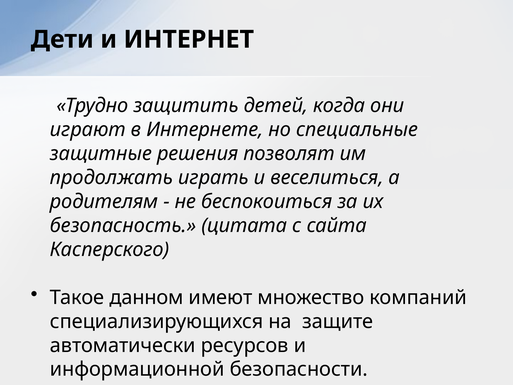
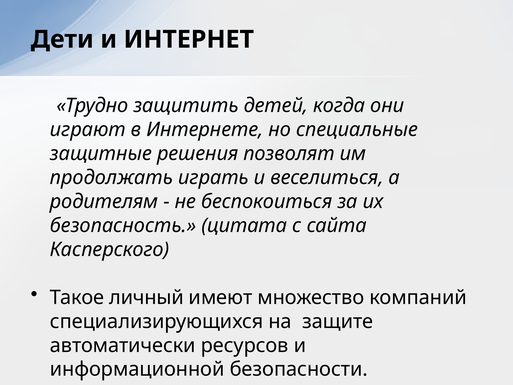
данном: данном -> личный
